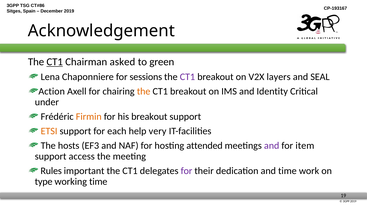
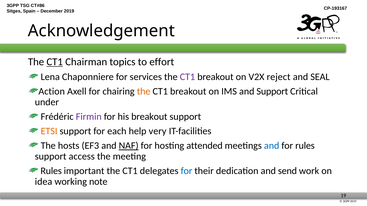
asked: asked -> topics
green: green -> effort
sessions: sessions -> services
layers: layers -> reject
and Identity: Identity -> Support
Firmin colour: orange -> purple
NAF underline: none -> present
and at (272, 146) colour: purple -> blue
for item: item -> rules
for at (187, 171) colour: purple -> blue
and time: time -> send
type: type -> idea
working time: time -> note
